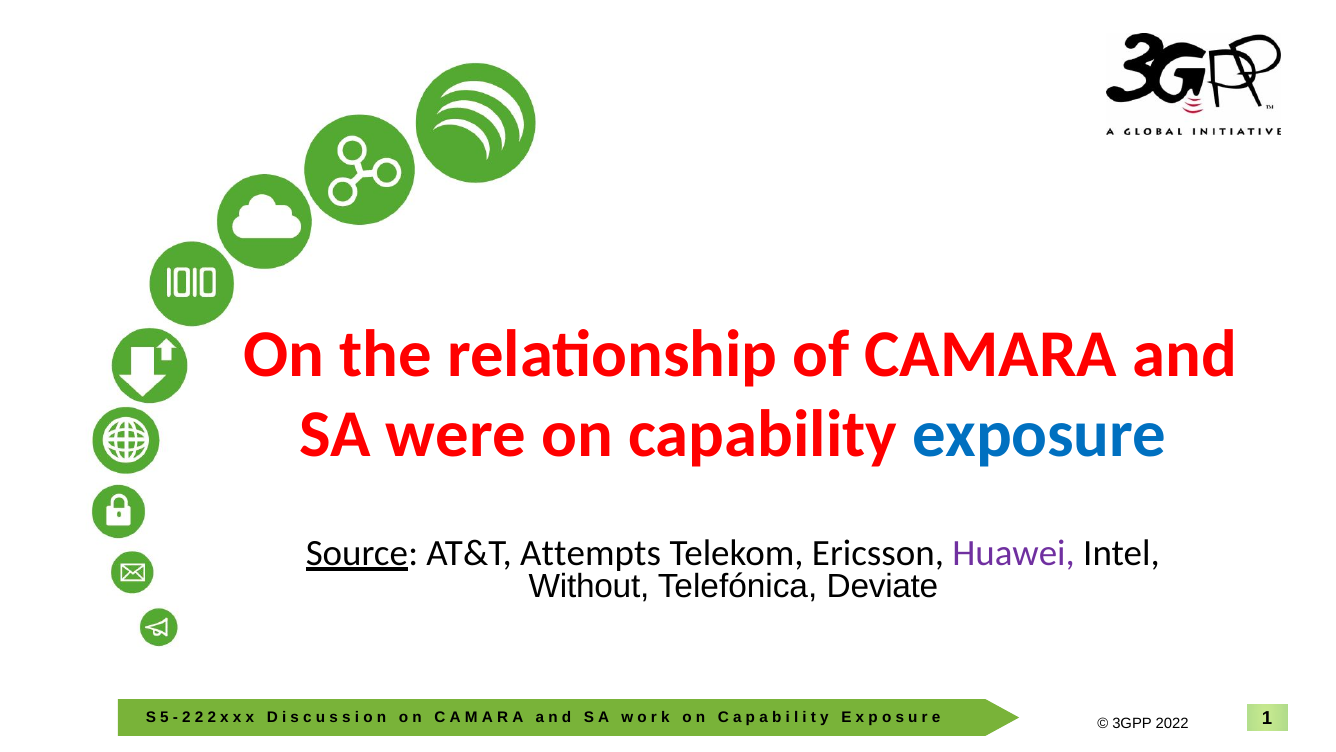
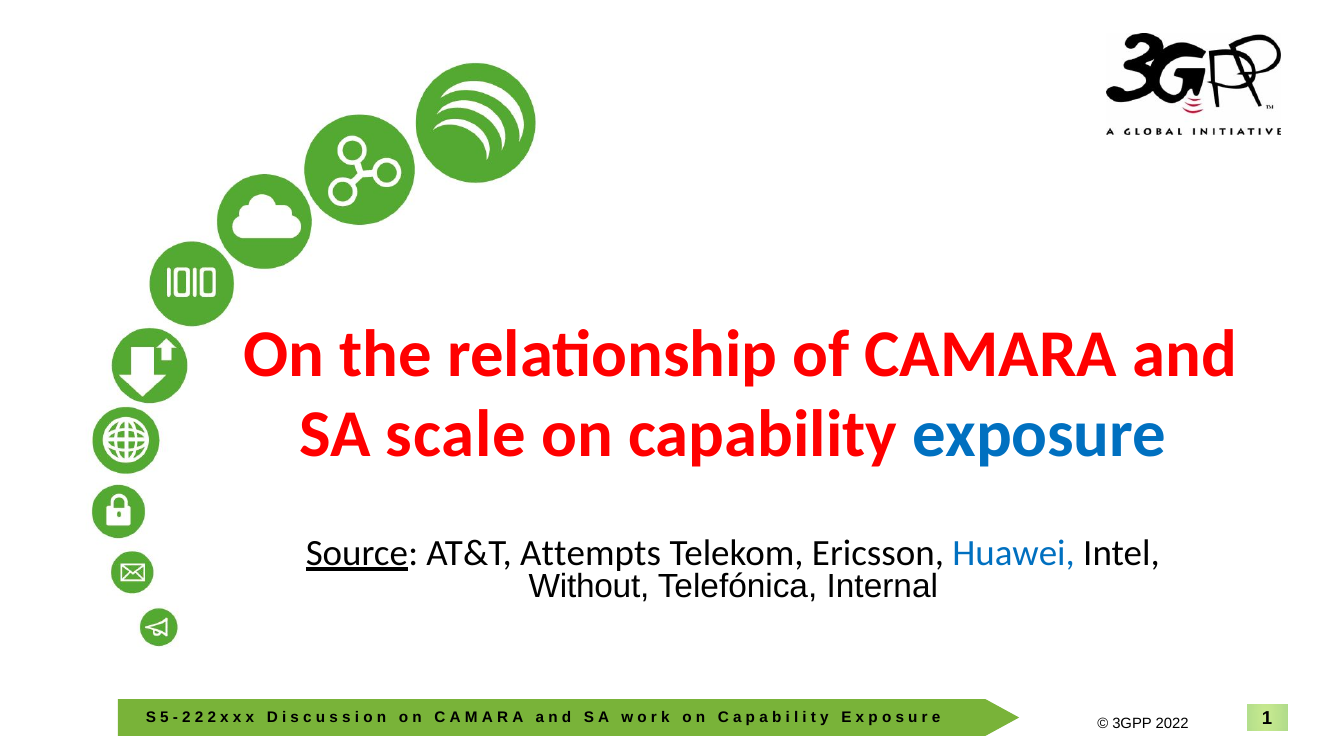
were: were -> scale
Huawei colour: purple -> blue
Deviate: Deviate -> Internal
